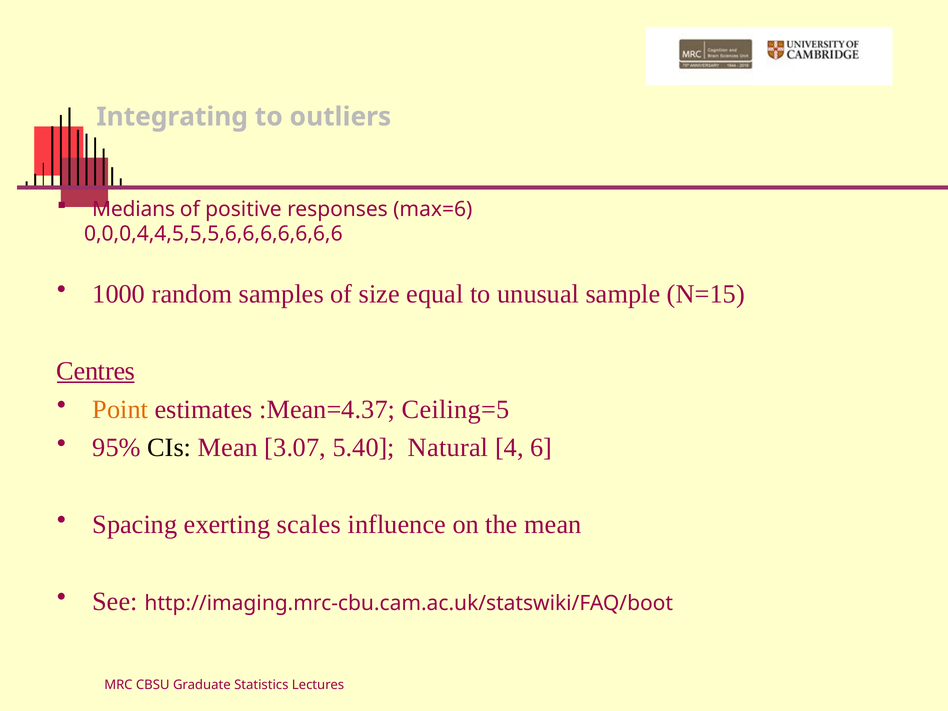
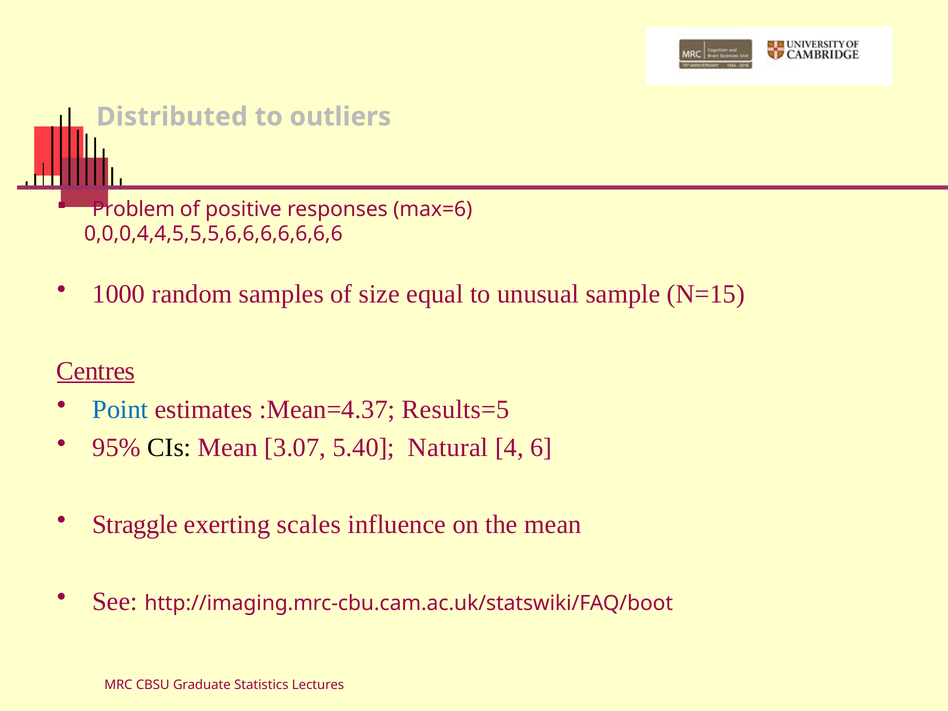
Integrating: Integrating -> Distributed
Medians: Medians -> Problem
Point colour: orange -> blue
Ceiling=5: Ceiling=5 -> Results=5
Spacing: Spacing -> Straggle
